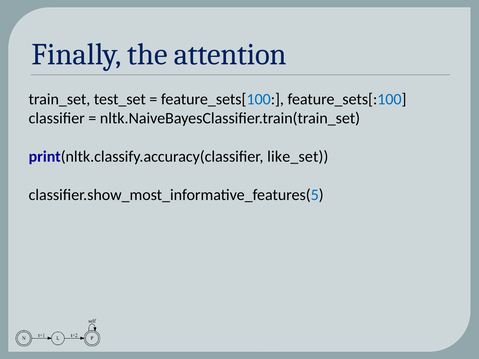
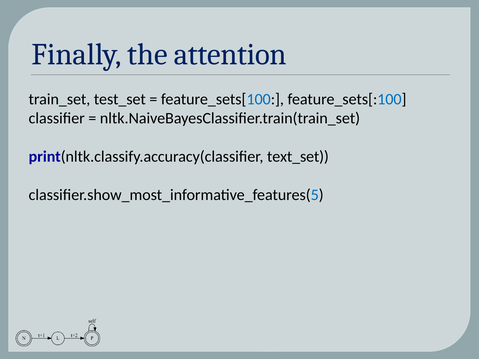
like_set: like_set -> text_set
